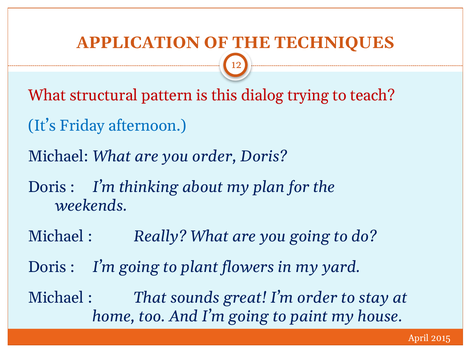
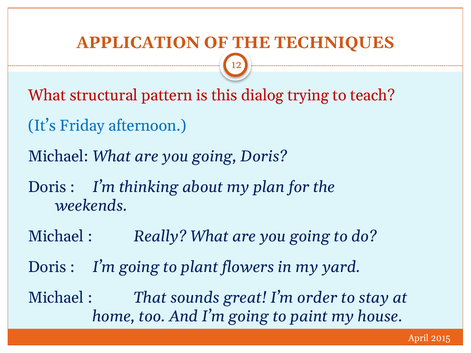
order at (214, 156): order -> going
